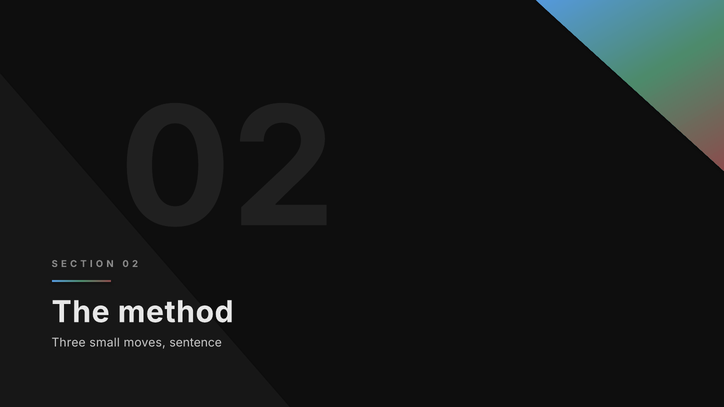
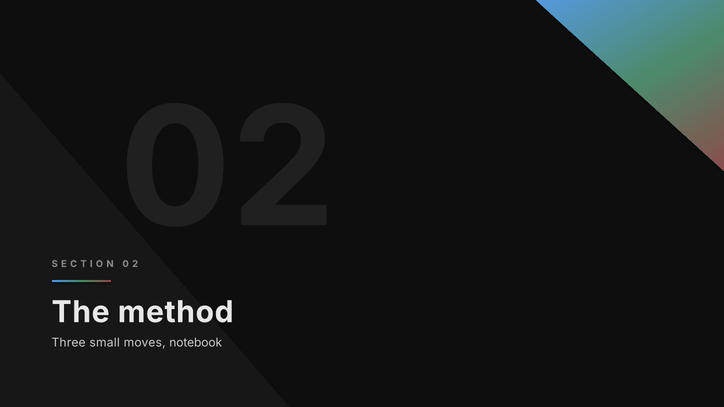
sentence: sentence -> notebook
